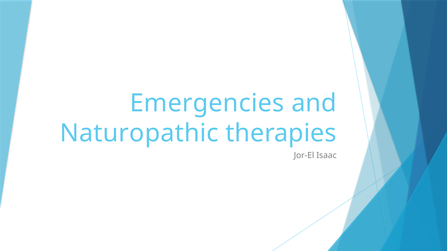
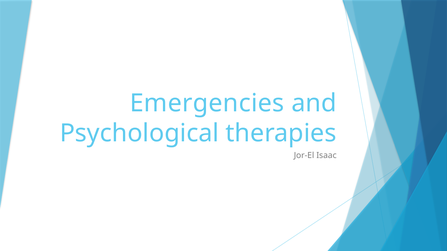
Naturopathic: Naturopathic -> Psychological
